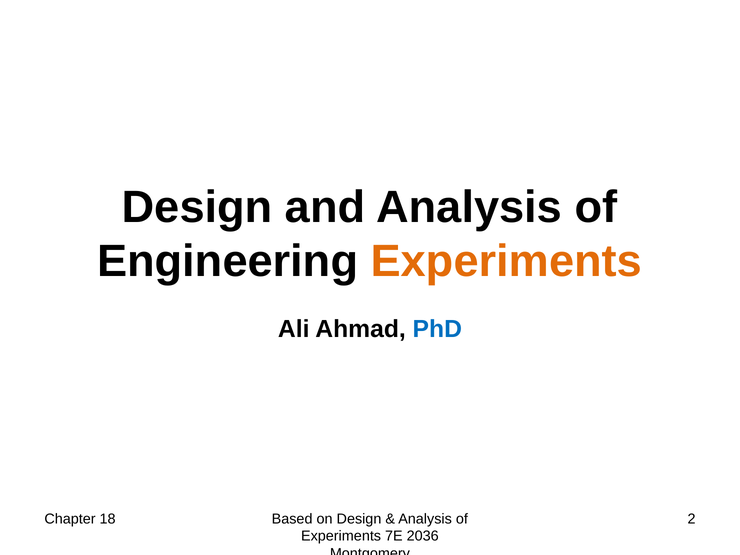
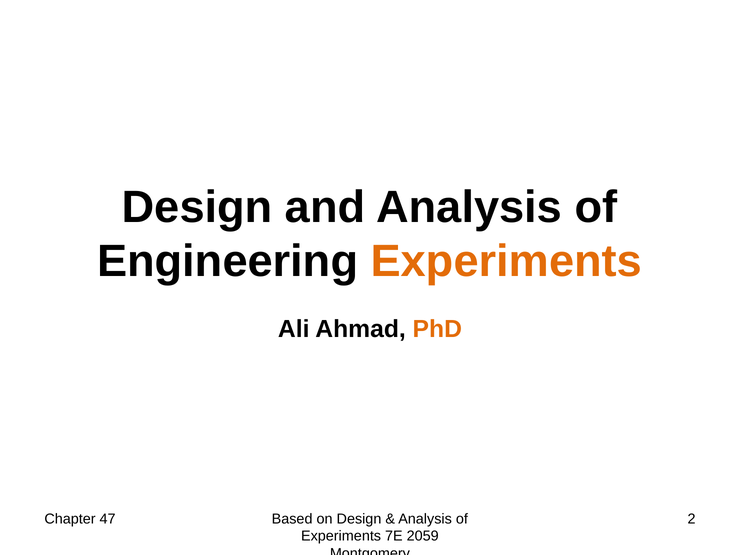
PhD colour: blue -> orange
18: 18 -> 47
2036: 2036 -> 2059
